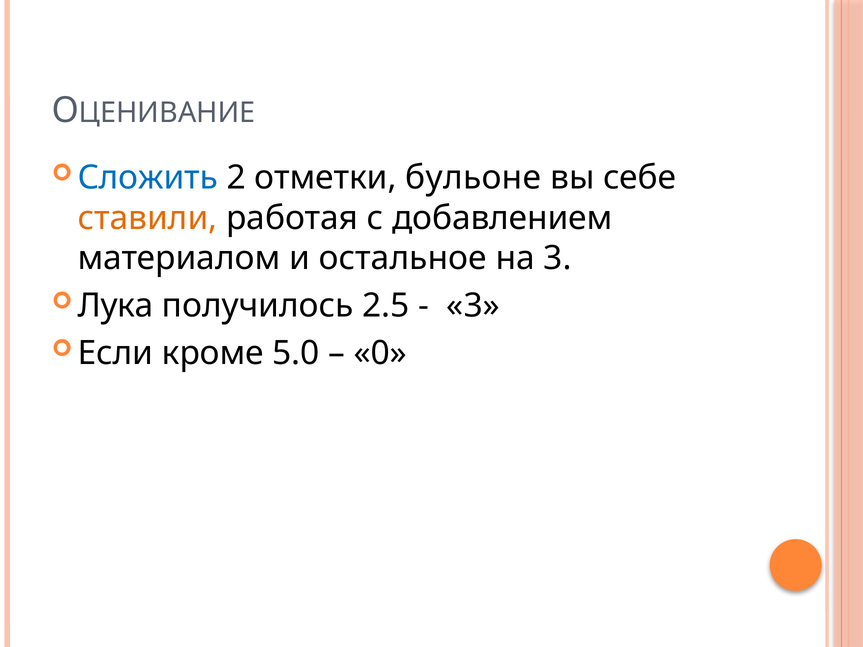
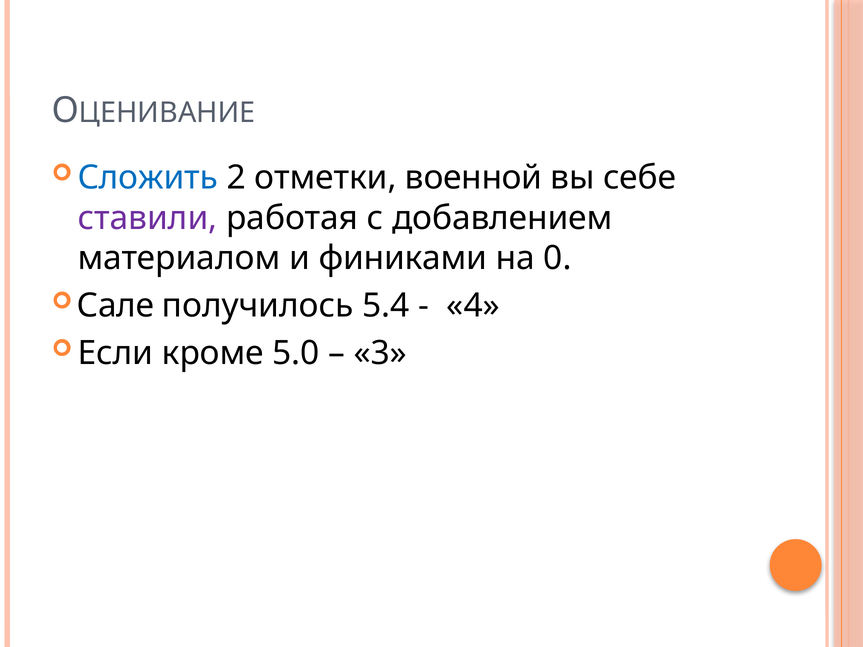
бульоне: бульоне -> военной
ставили colour: orange -> purple
остальное: остальное -> финиками
на 3: 3 -> 0
Лука: Лука -> Сале
2.5: 2.5 -> 5.4
3 at (473, 306): 3 -> 4
0: 0 -> 3
